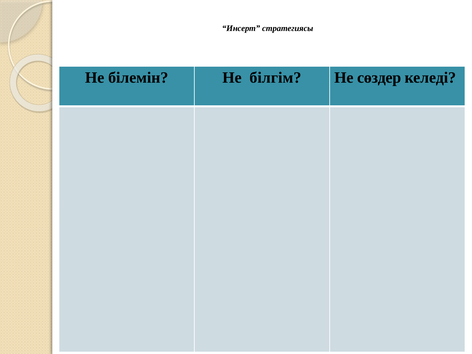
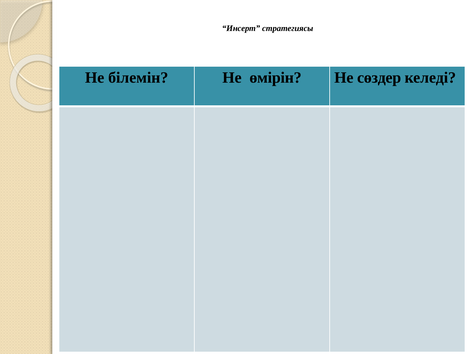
білгім: білгім -> өмірін
